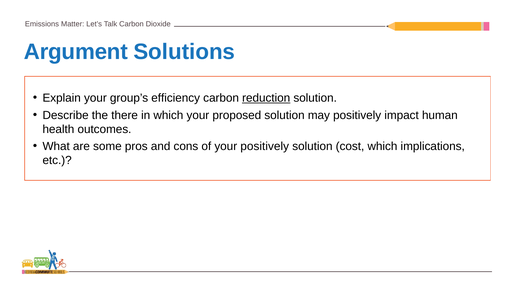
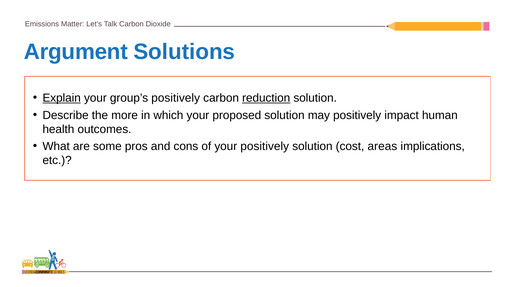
Explain underline: none -> present
group’s efficiency: efficiency -> positively
there: there -> more
cost which: which -> areas
